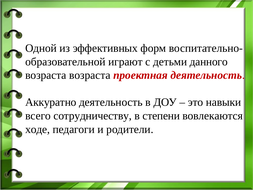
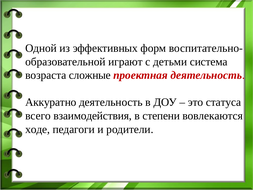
данного: данного -> система
возраста возраста: возраста -> сложные
навыки: навыки -> статуса
сотрудничеству: сотрудничеству -> взаимодействия
